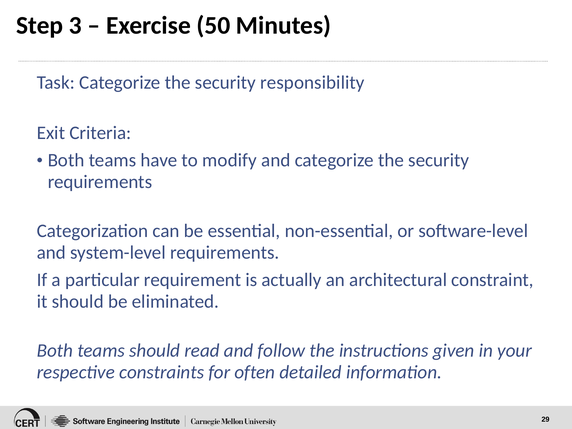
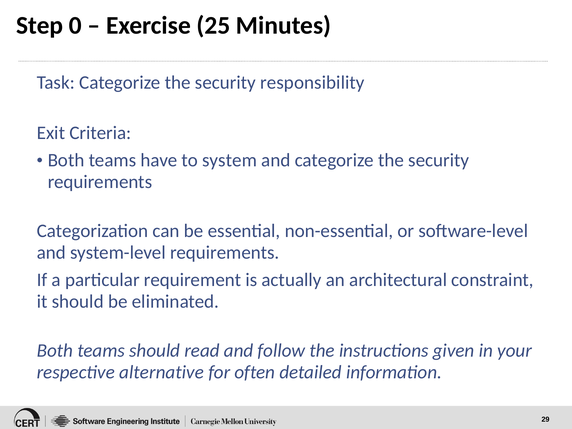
3: 3 -> 0
50: 50 -> 25
modify: modify -> system
constraints: constraints -> alternative
